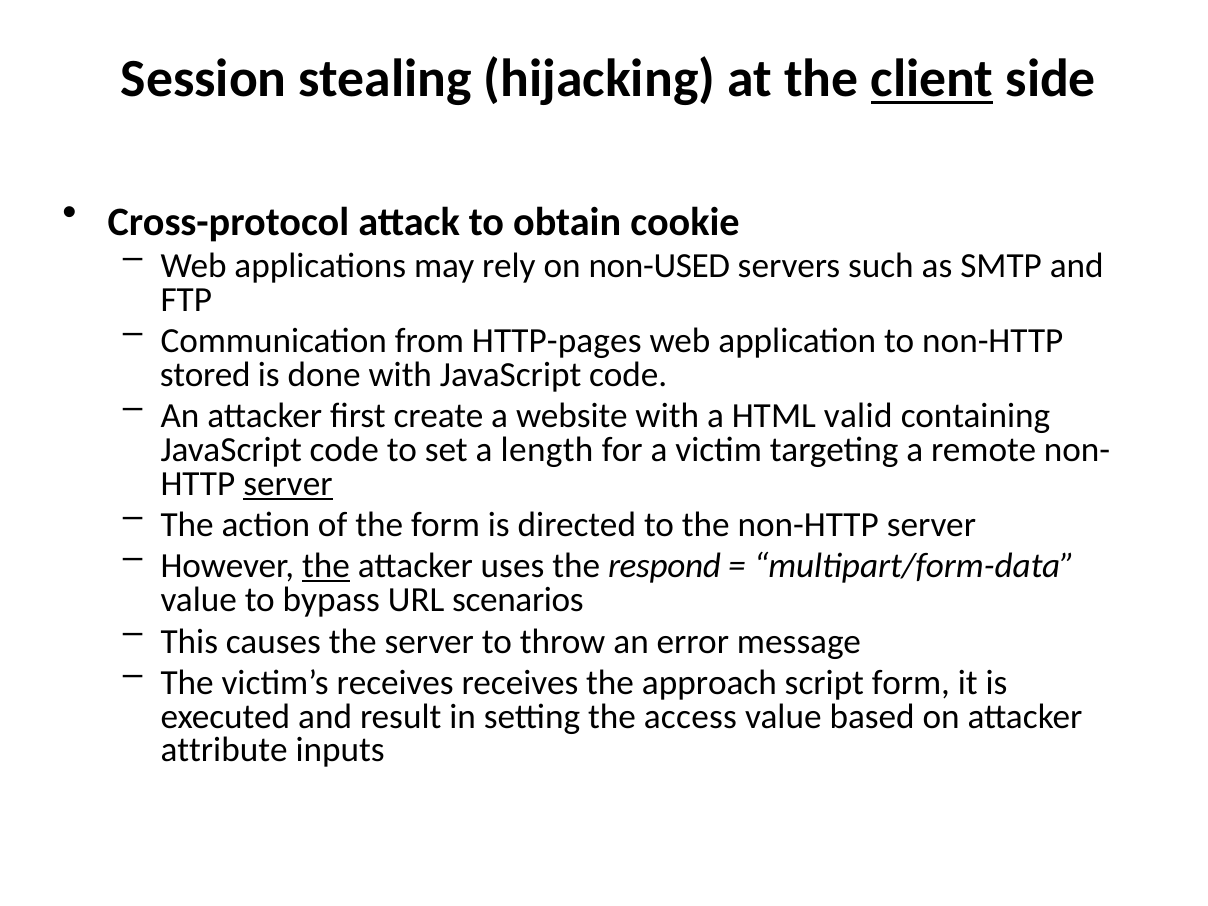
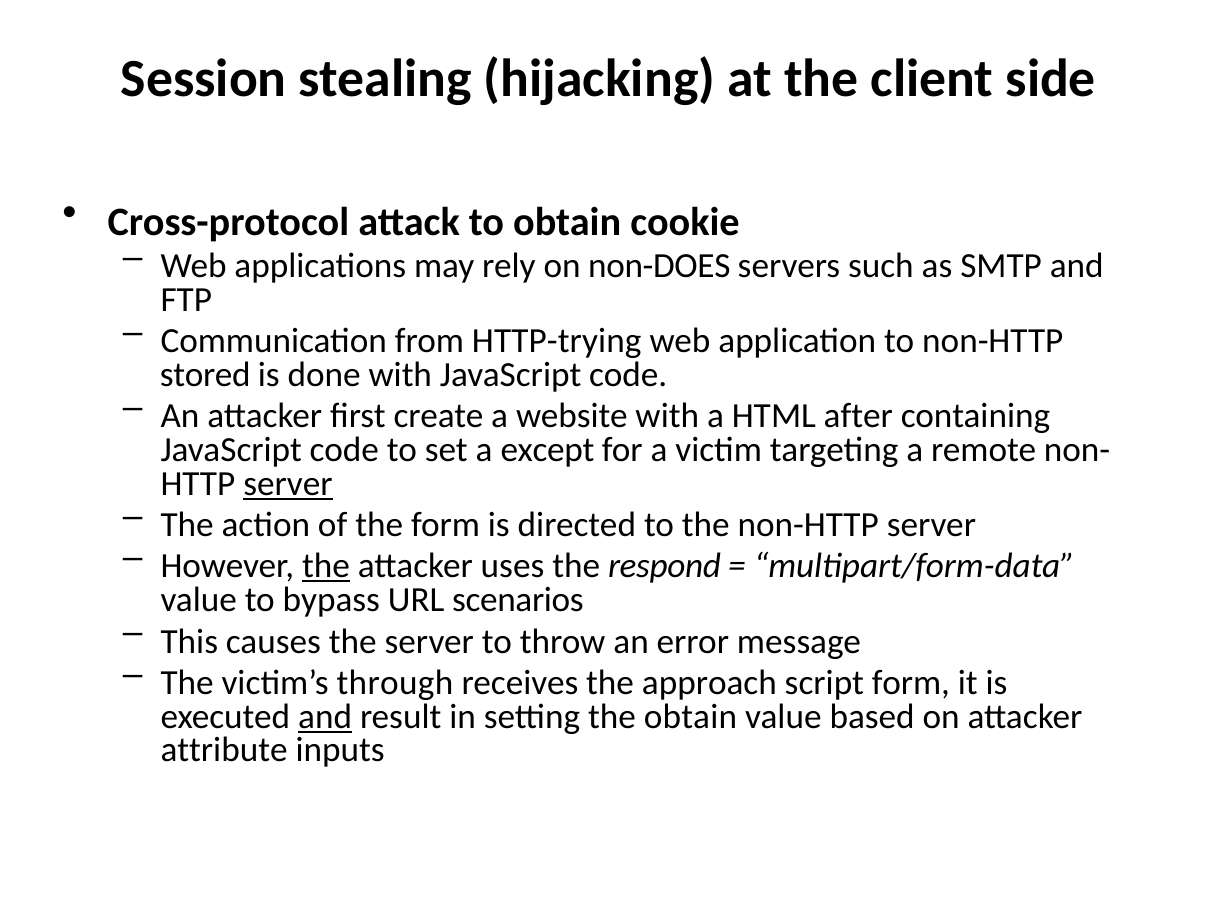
client underline: present -> none
non-USED: non-USED -> non-DOES
HTTP-pages: HTTP-pages -> HTTP-trying
valid: valid -> after
length: length -> except
victim’s receives: receives -> through
and at (325, 717) underline: none -> present
the access: access -> obtain
